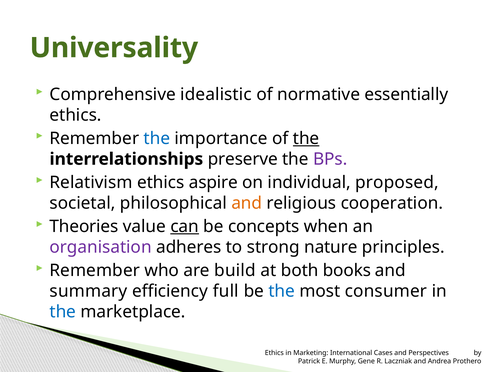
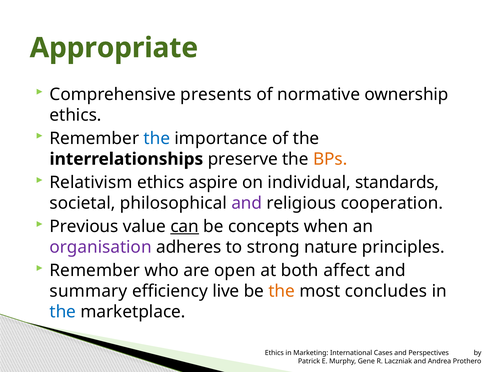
Universality: Universality -> Appropriate
idealistic: idealistic -> presents
essentially: essentially -> ownership
the at (306, 138) underline: present -> none
BPs colour: purple -> orange
proposed: proposed -> standards
and at (247, 203) colour: orange -> purple
Theories: Theories -> Previous
build: build -> open
books: books -> affect
full: full -> live
the at (282, 291) colour: blue -> orange
consumer: consumer -> concludes
